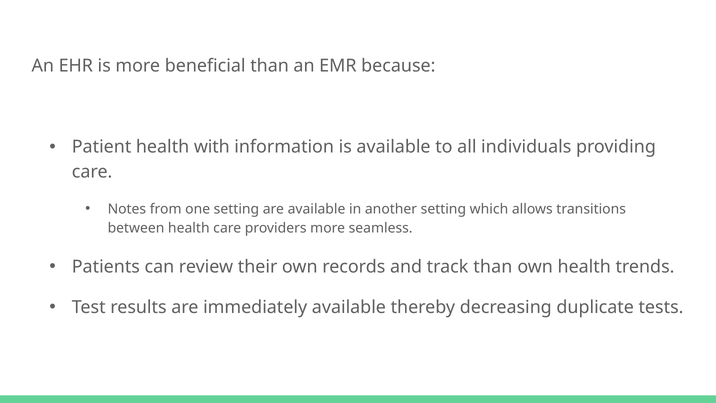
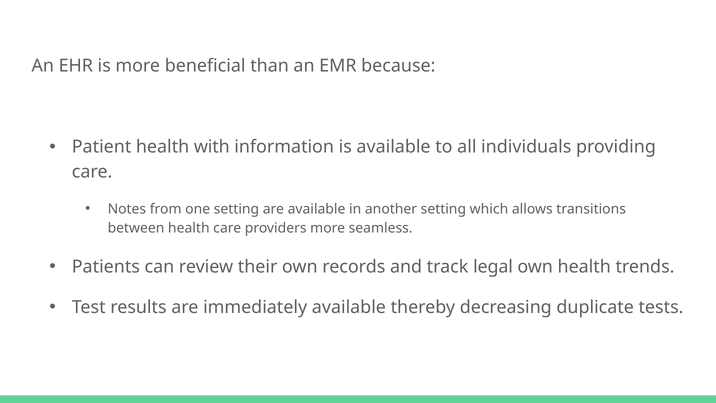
track than: than -> legal
